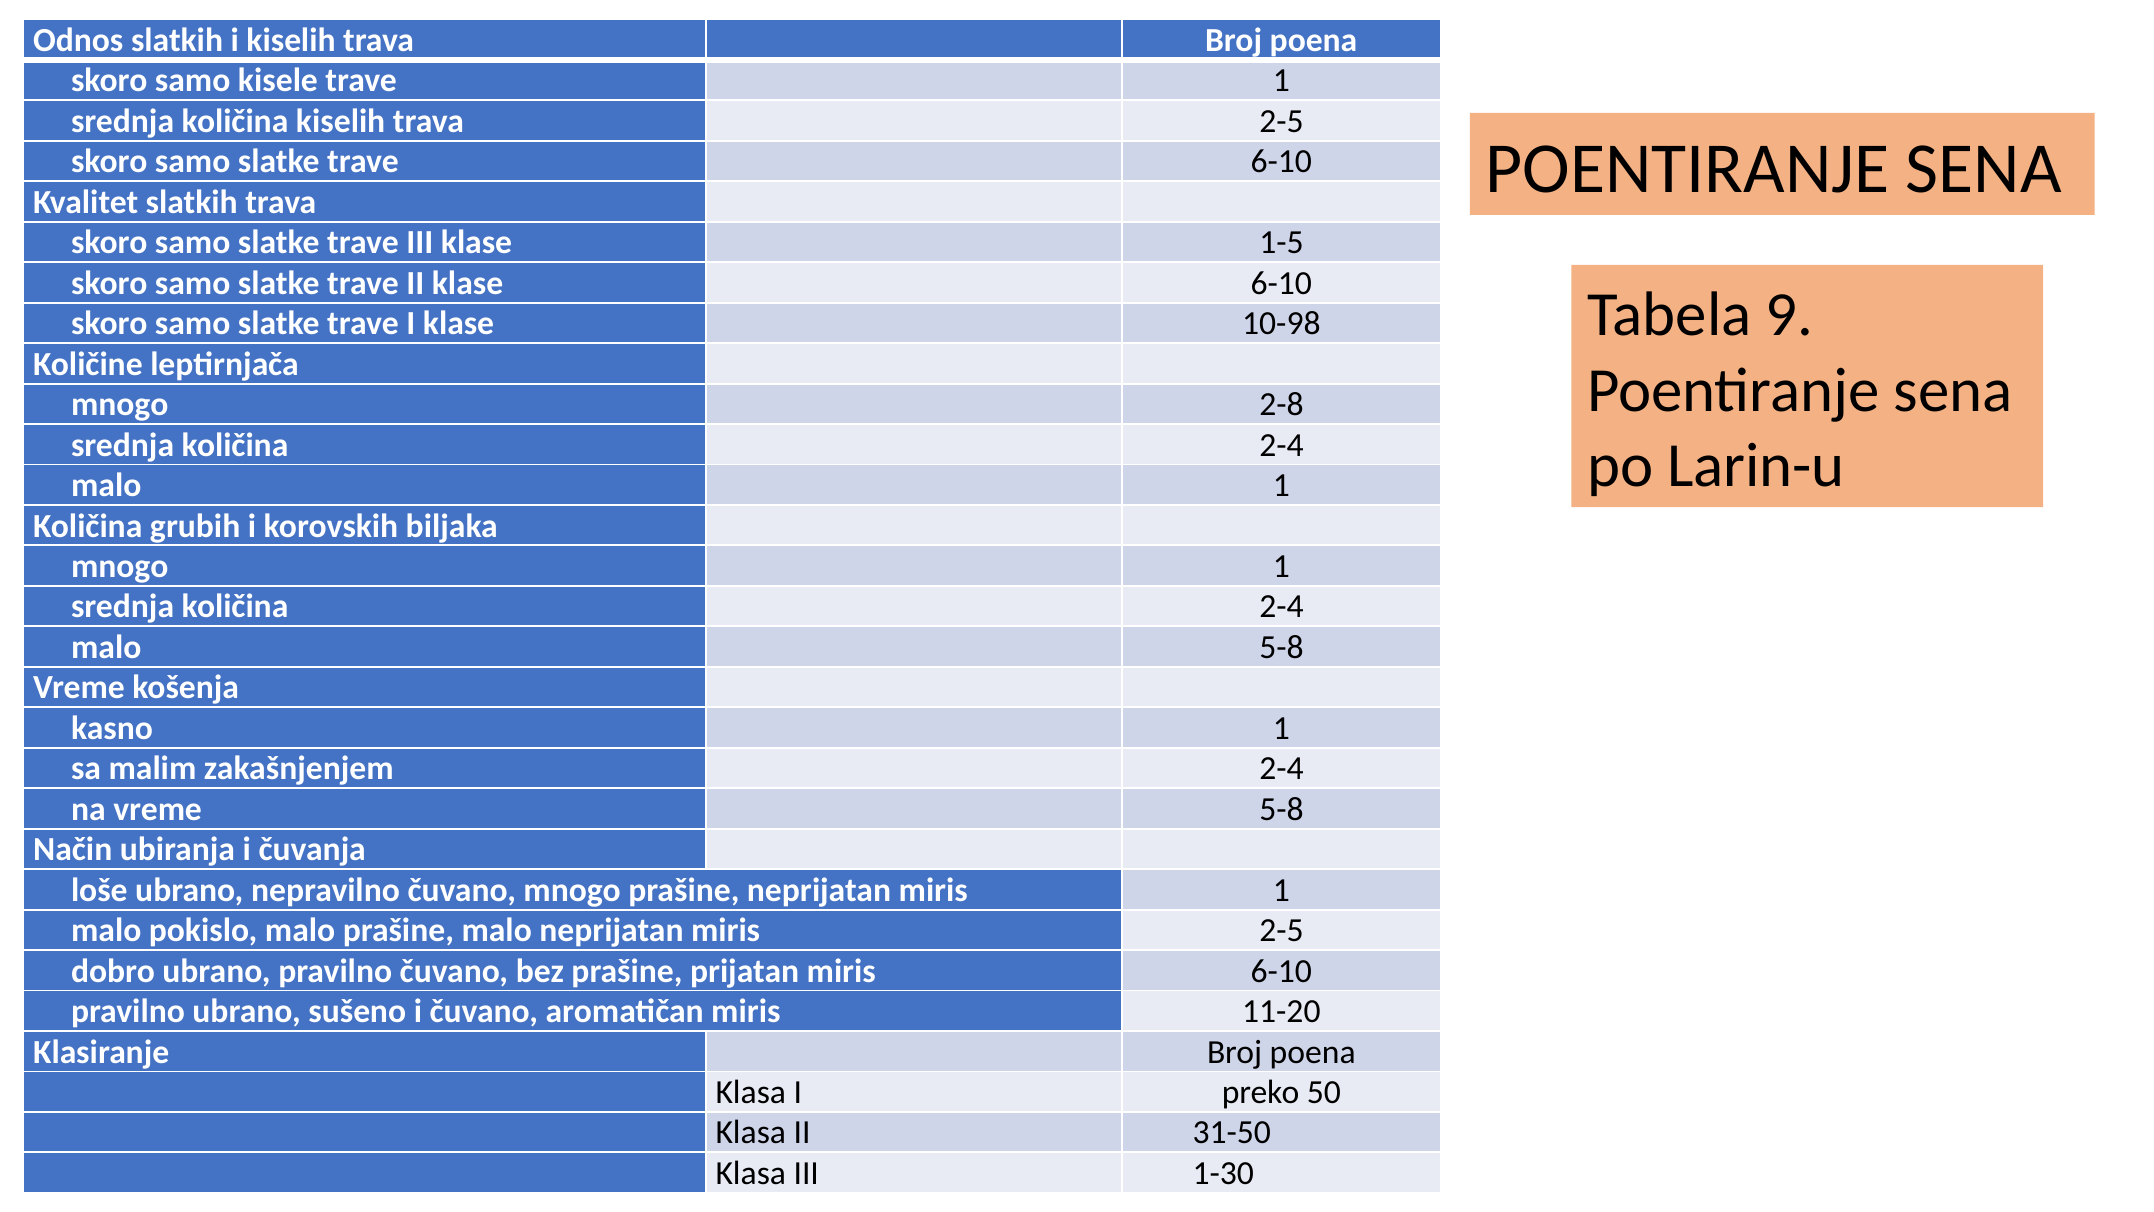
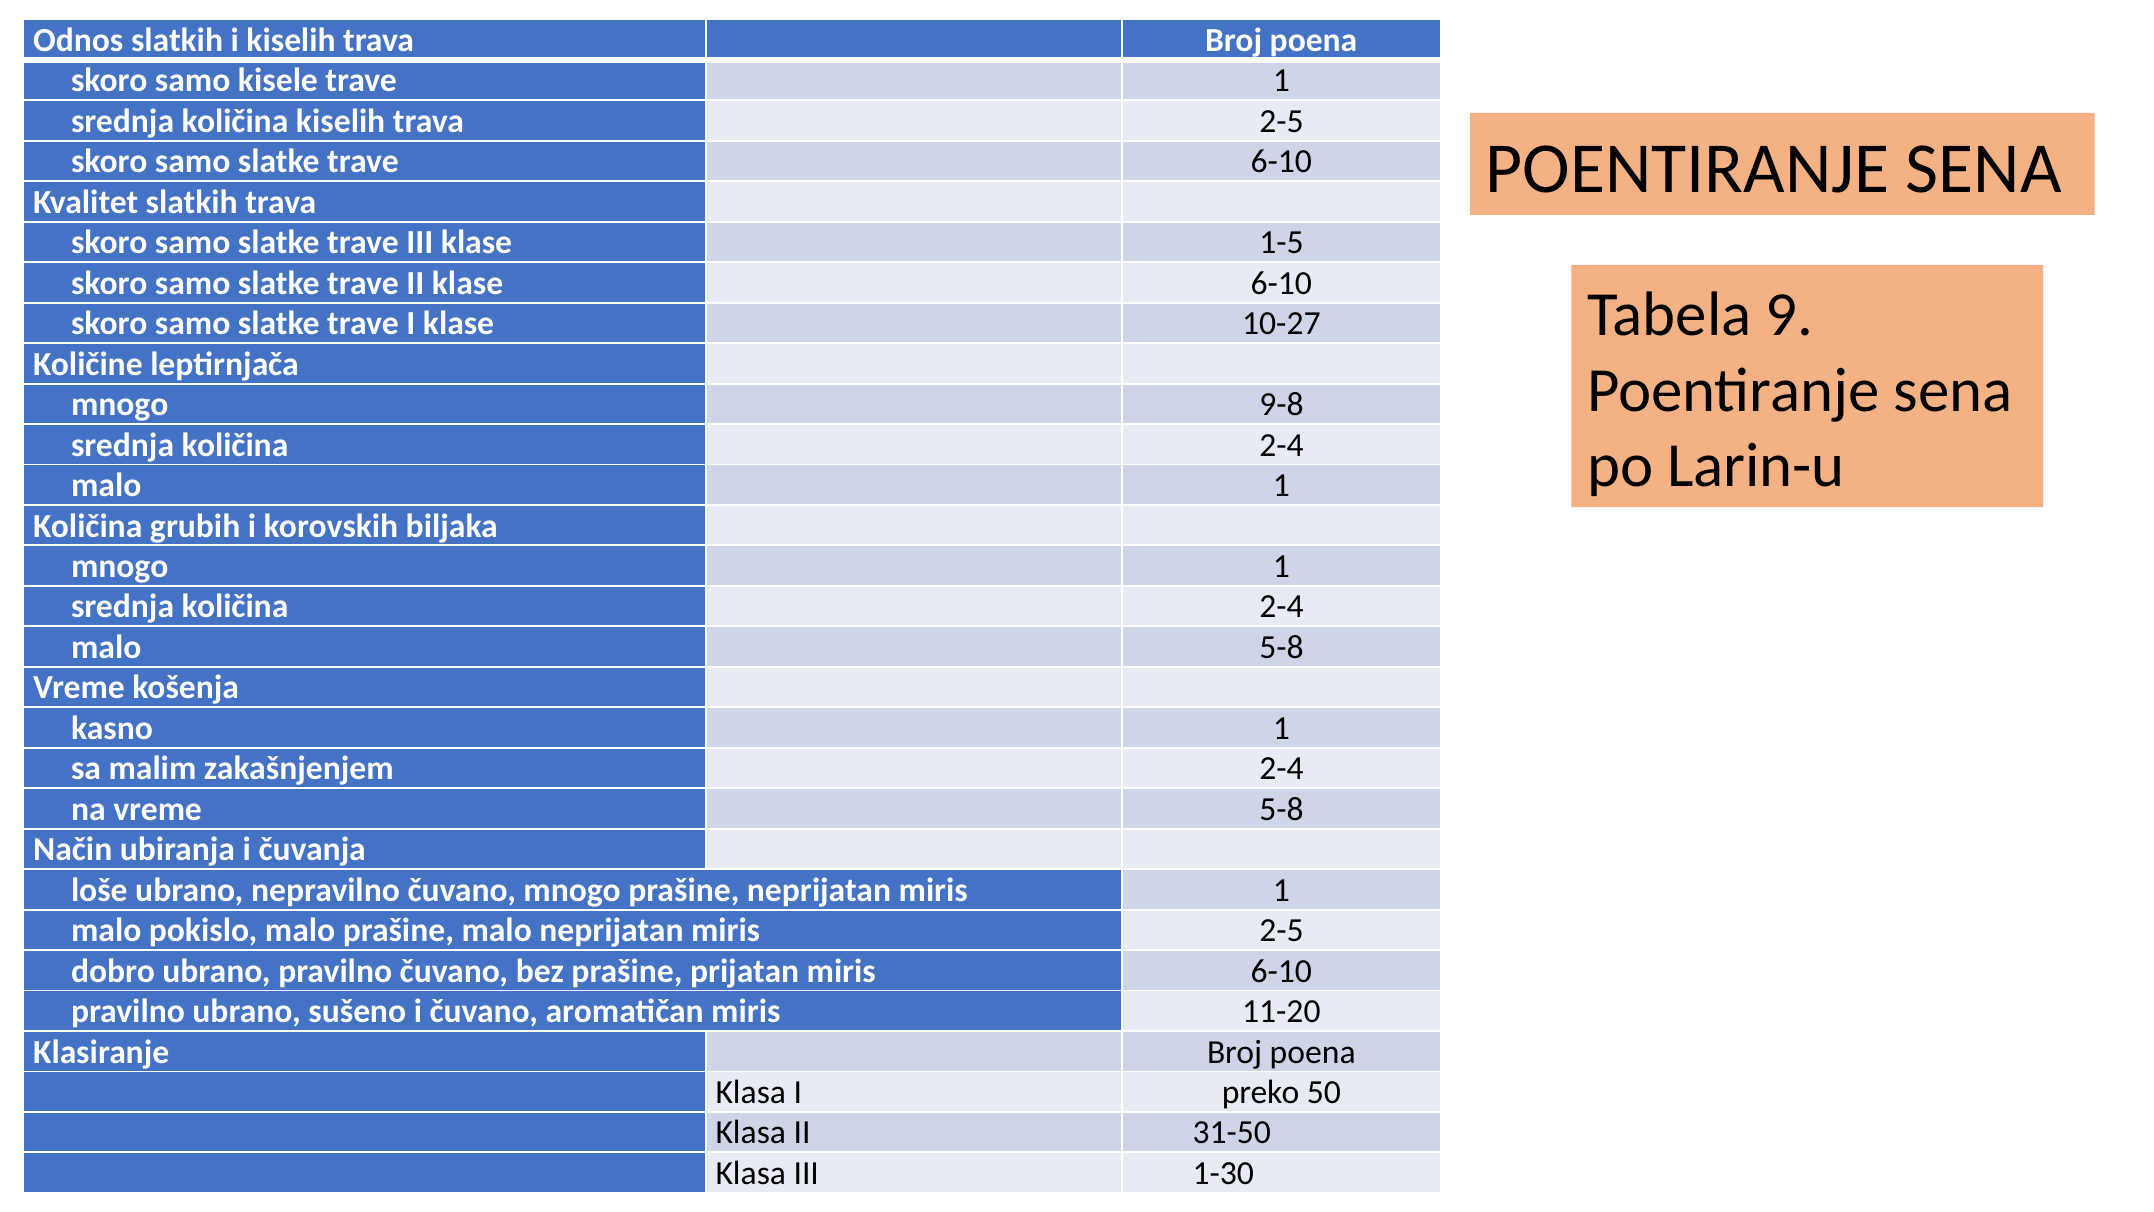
10-98: 10-98 -> 10-27
2-8: 2-8 -> 9-8
